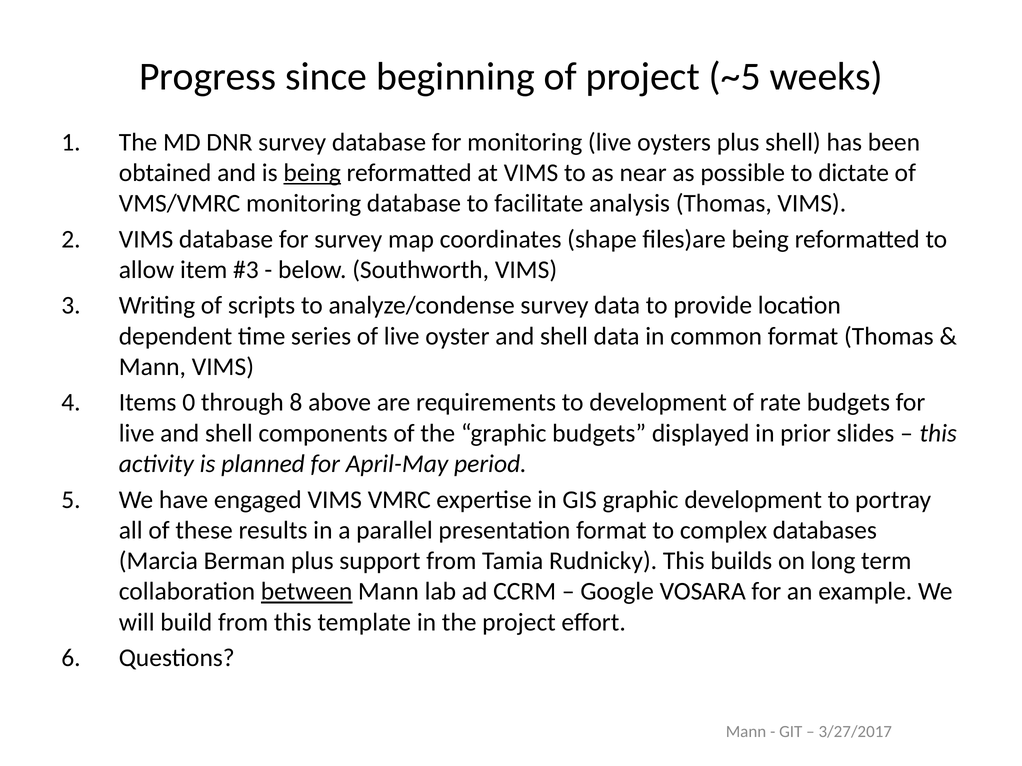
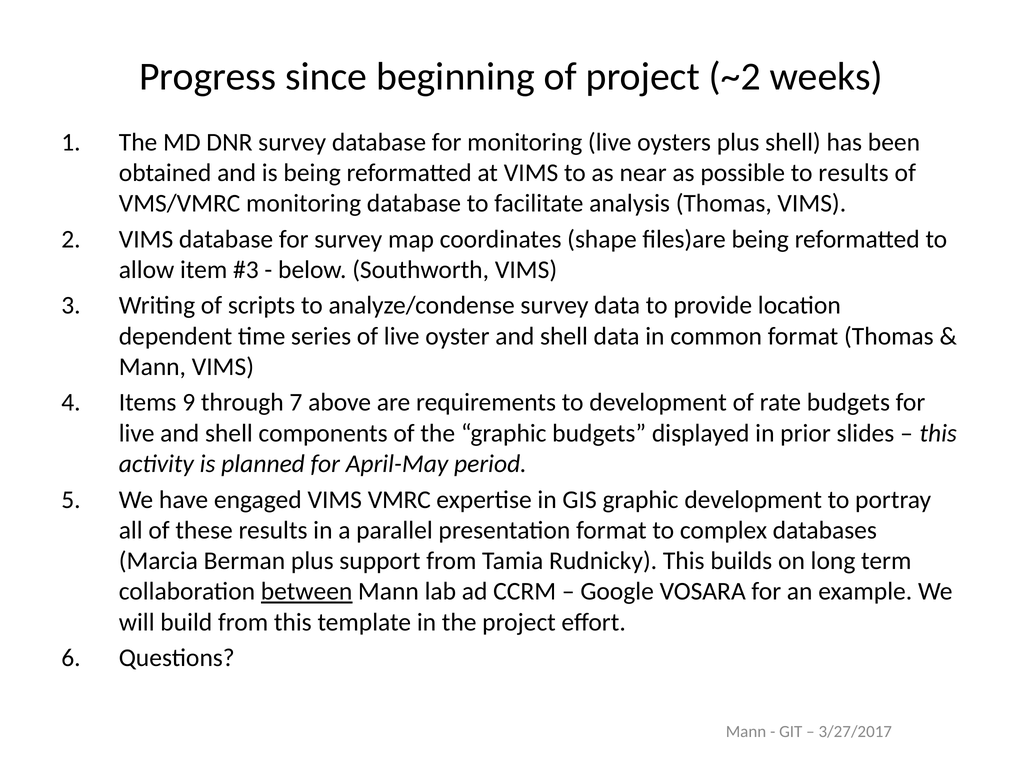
~5: ~5 -> ~2
being at (312, 173) underline: present -> none
to dictate: dictate -> results
0: 0 -> 9
8: 8 -> 7
